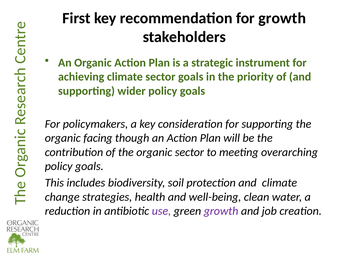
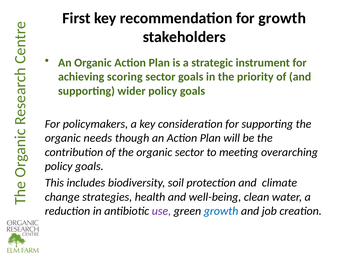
achieving climate: climate -> scoring
facing: facing -> needs
growth at (221, 211) colour: purple -> blue
